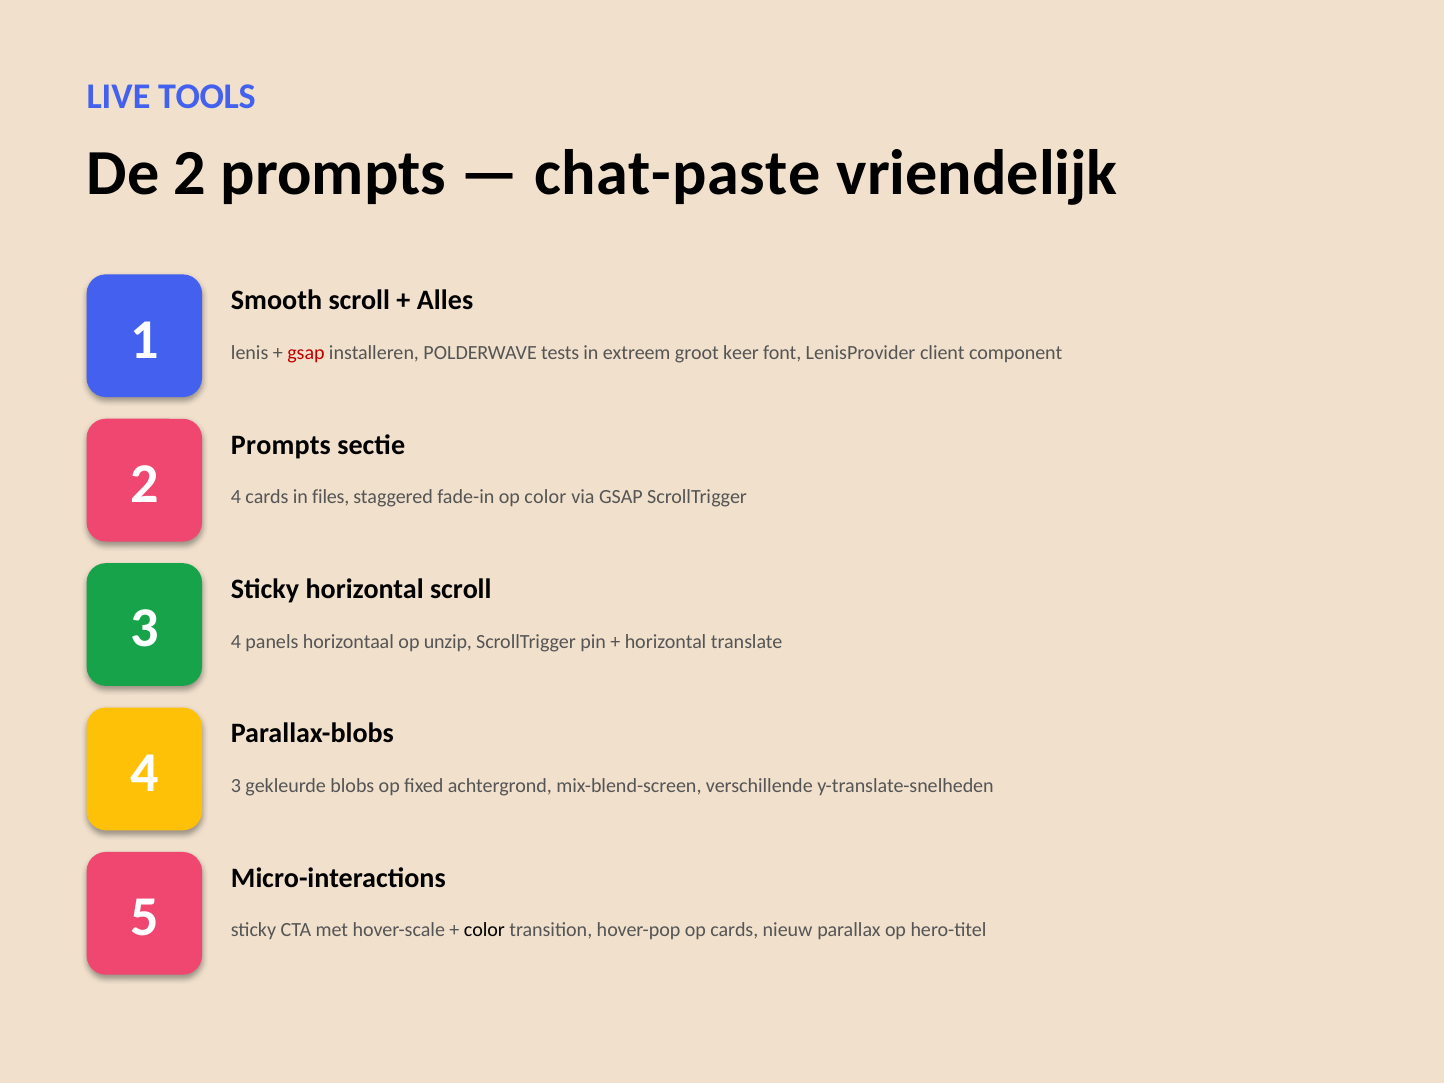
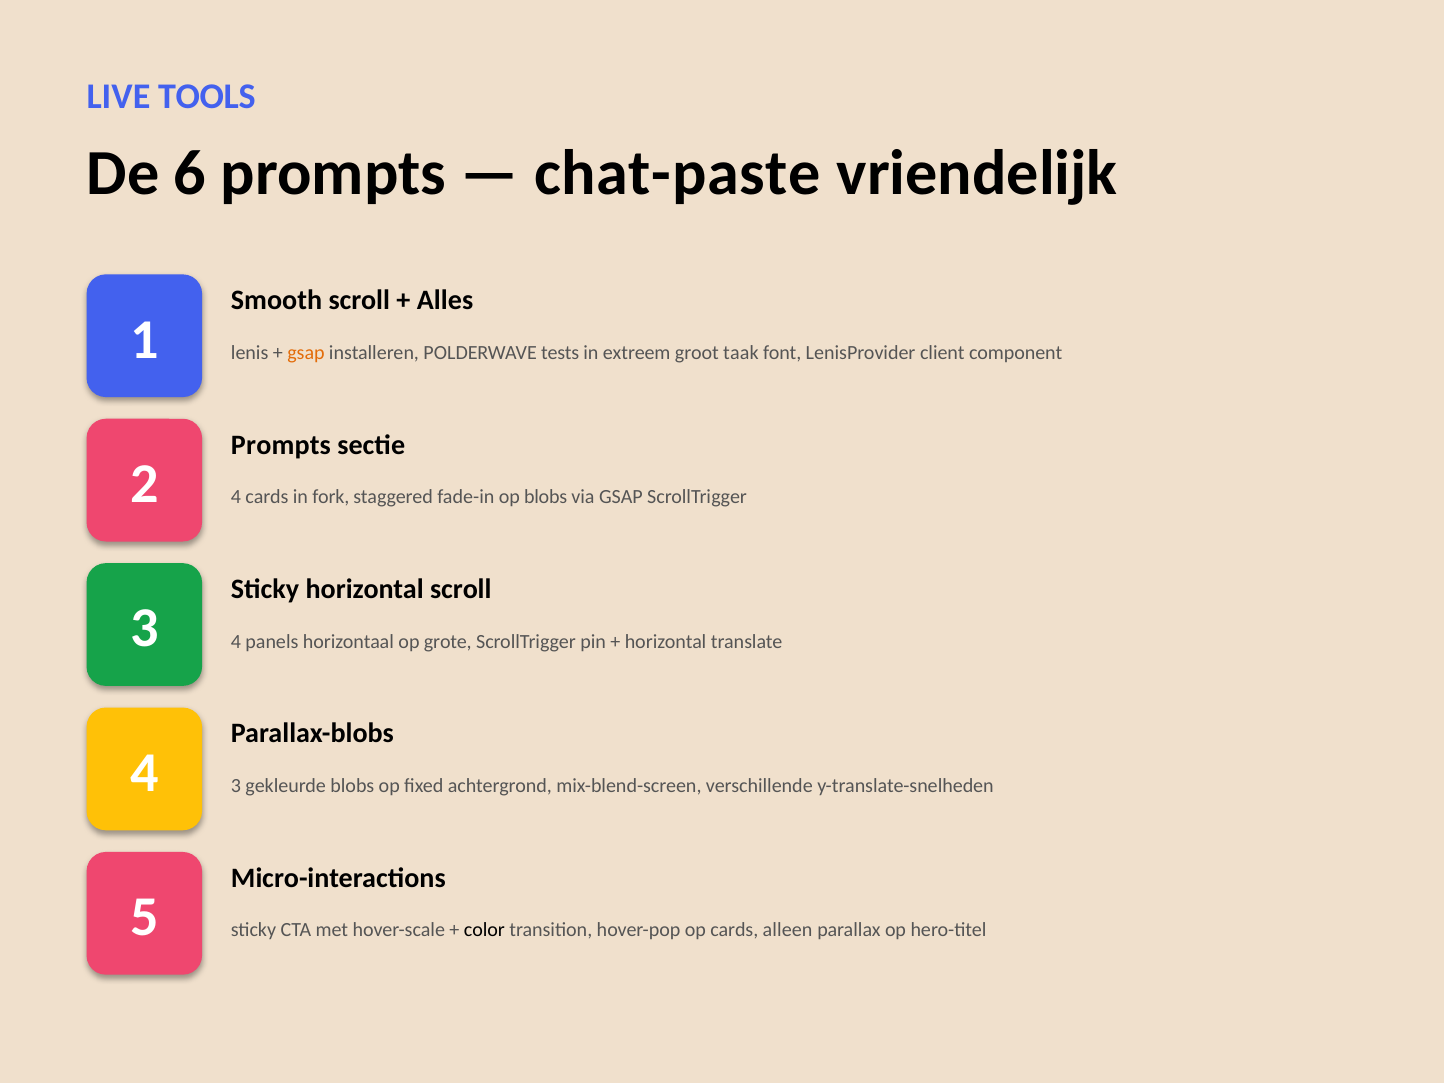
De 2: 2 -> 6
gsap at (306, 353) colour: red -> orange
keer: keer -> taak
files: files -> fork
op color: color -> blobs
unzip: unzip -> grote
nieuw: nieuw -> alleen
